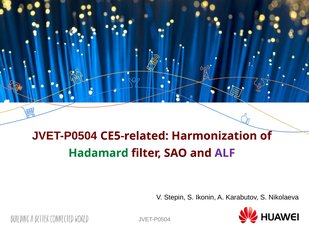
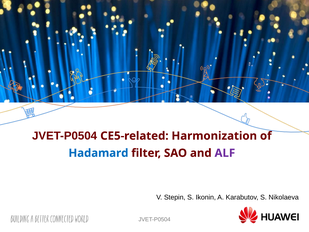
Hadamard colour: green -> blue
